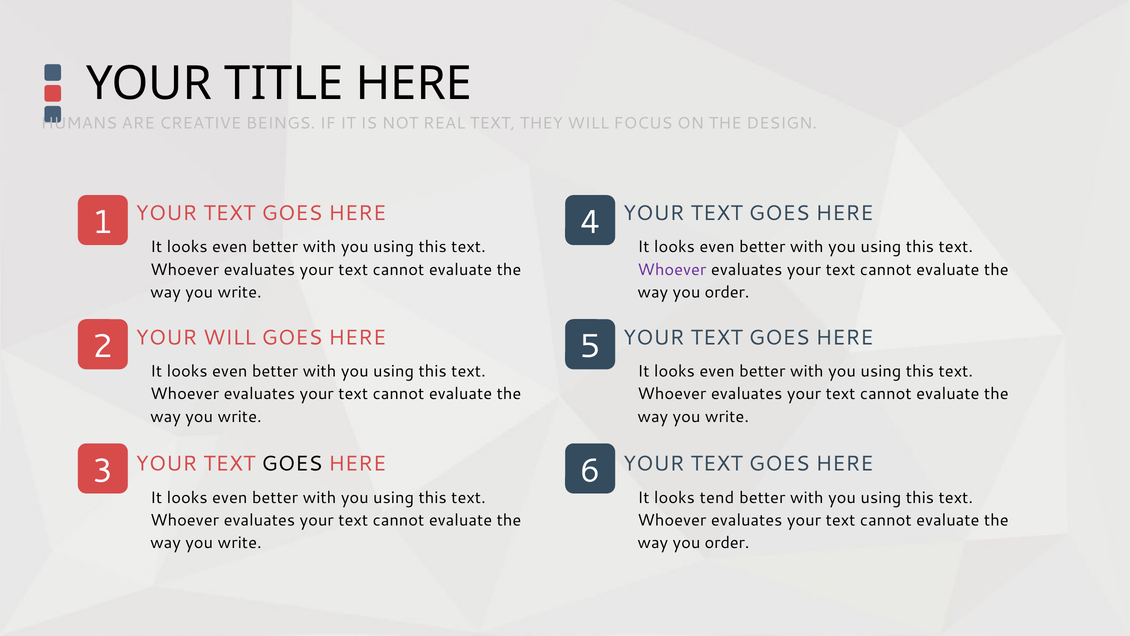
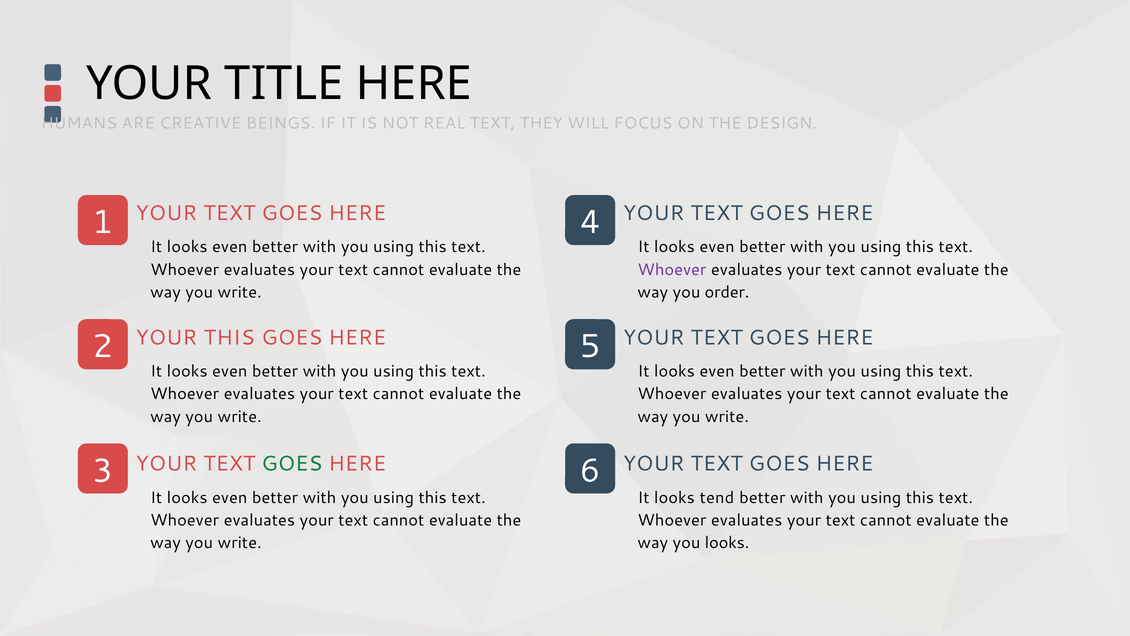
YOUR WILL: WILL -> THIS
GOES at (292, 464) colour: black -> green
order at (727, 542): order -> looks
